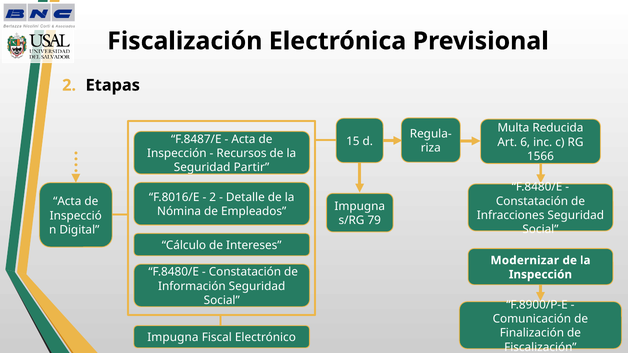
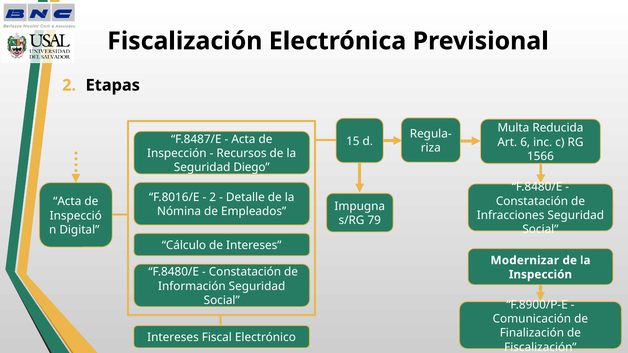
Partir: Partir -> Diego
Impugna at (173, 338): Impugna -> Intereses
